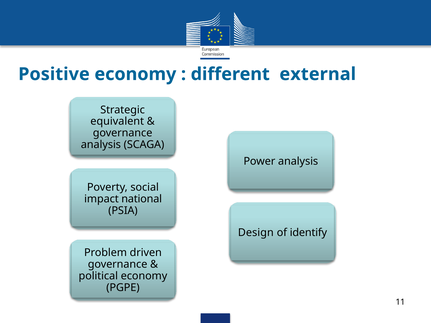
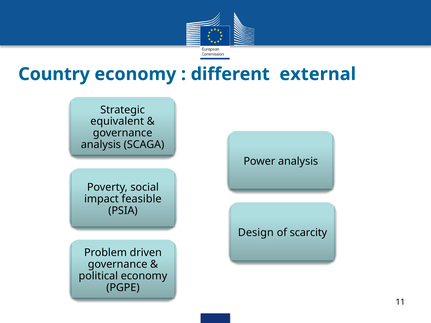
Positive: Positive -> Country
national: national -> feasible
identify: identify -> scarcity
